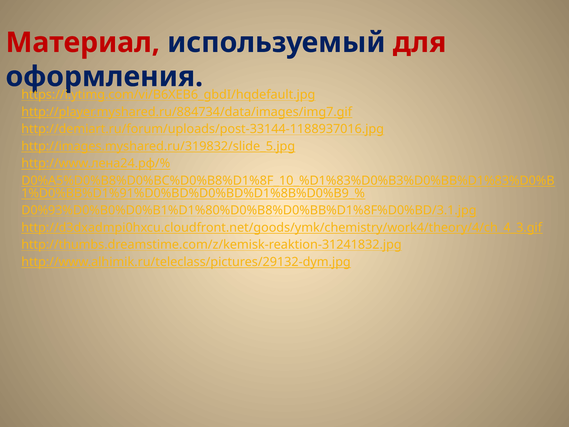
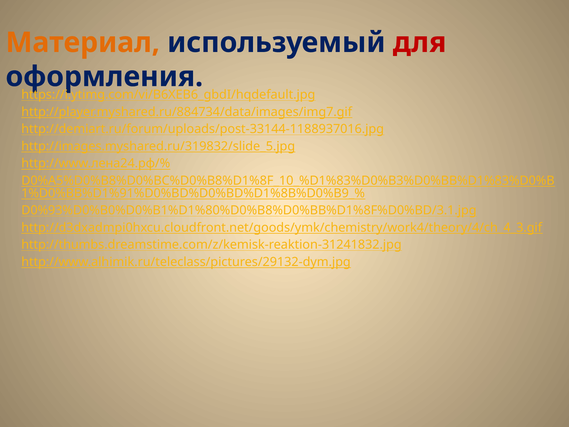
Материал colour: red -> orange
